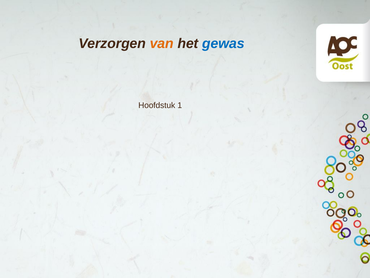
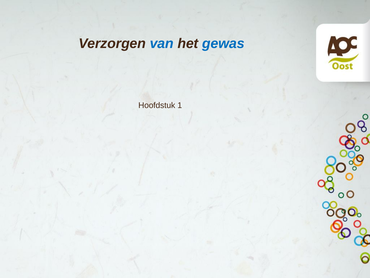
van colour: orange -> blue
